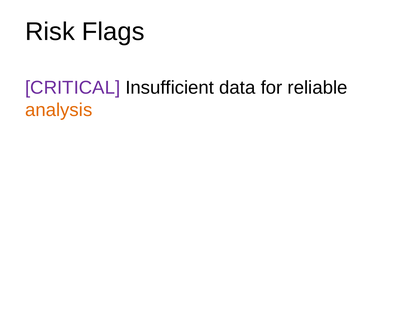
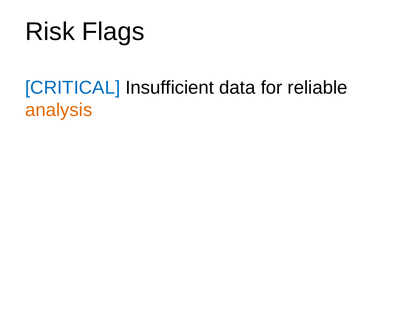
CRITICAL colour: purple -> blue
